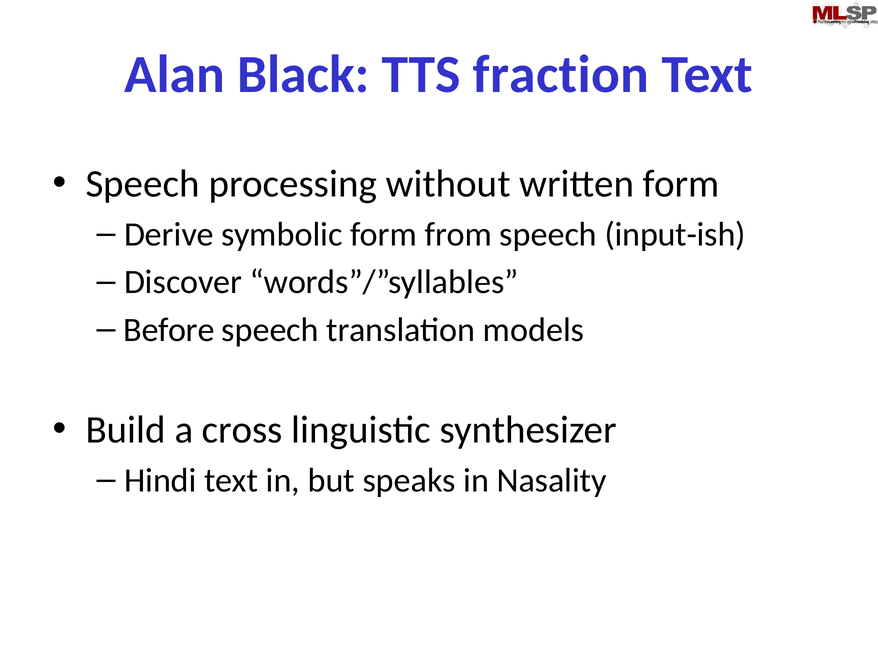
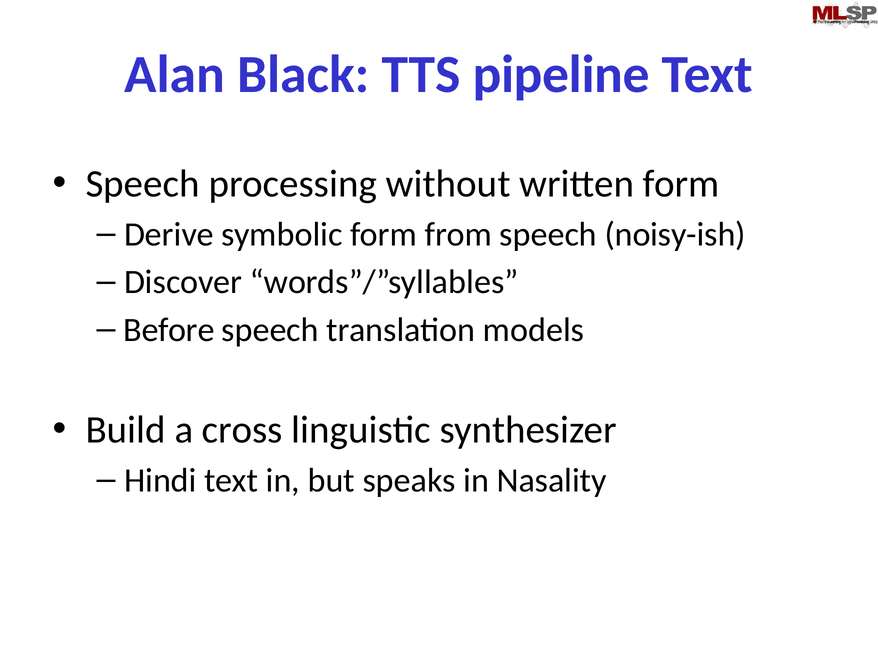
fraction: fraction -> pipeline
input-ish: input-ish -> noisy-ish
